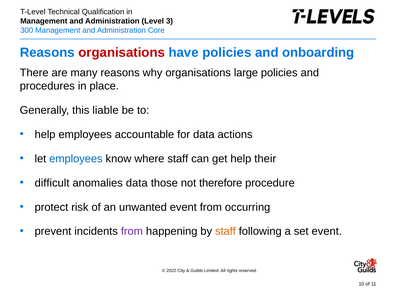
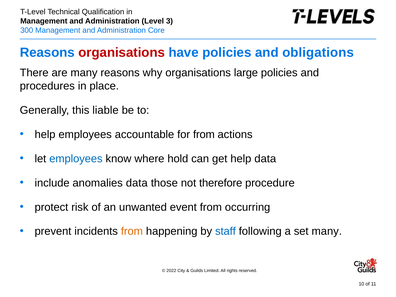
onboarding: onboarding -> obligations
for data: data -> from
where staff: staff -> hold
help their: their -> data
difficult: difficult -> include
from at (132, 231) colour: purple -> orange
staff at (225, 231) colour: orange -> blue
set event: event -> many
